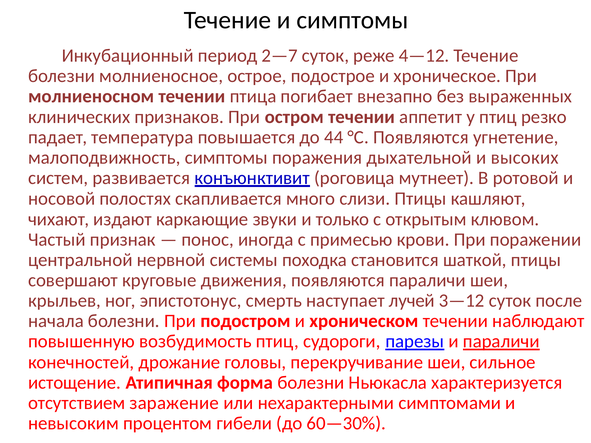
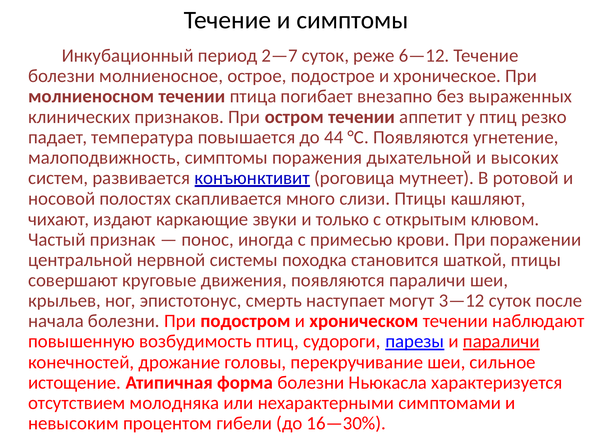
4—12: 4—12 -> 6—12
лучей: лучей -> могут
заражение: заражение -> молодняка
60—30%: 60—30% -> 16—30%
